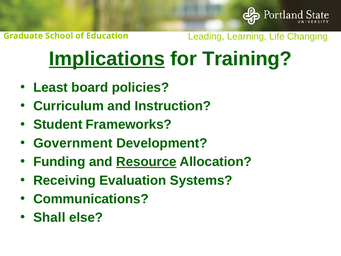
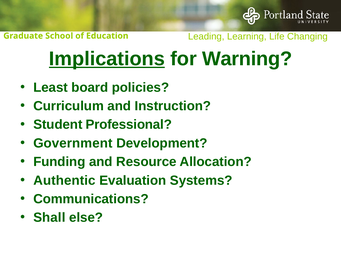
Training: Training -> Warning
Frameworks: Frameworks -> Professional
Resource underline: present -> none
Receiving: Receiving -> Authentic
